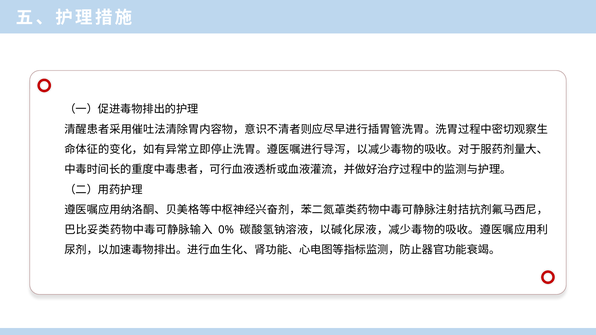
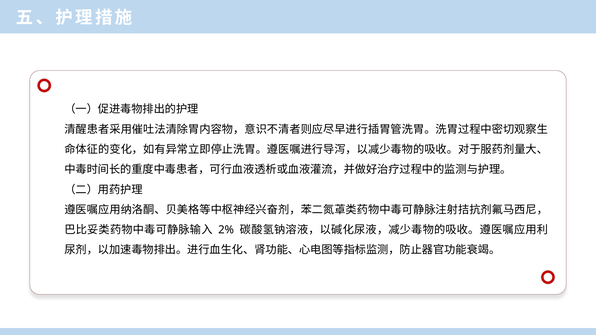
0%: 0% -> 2%
